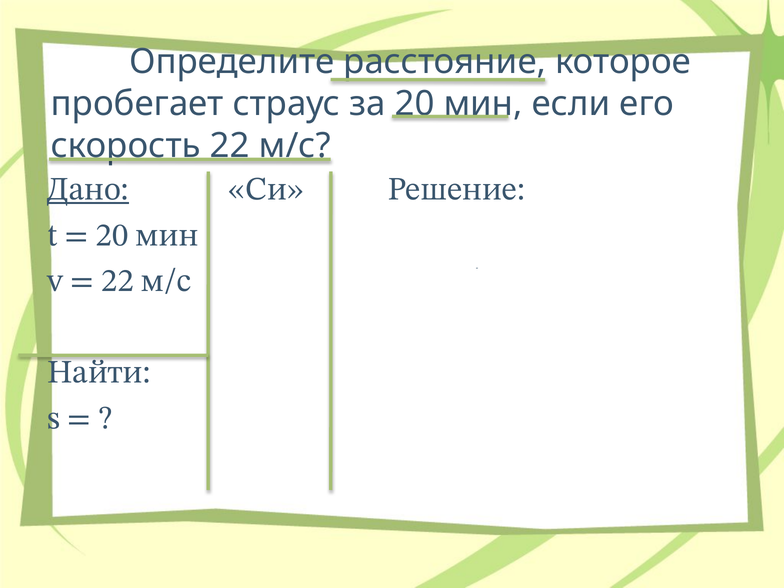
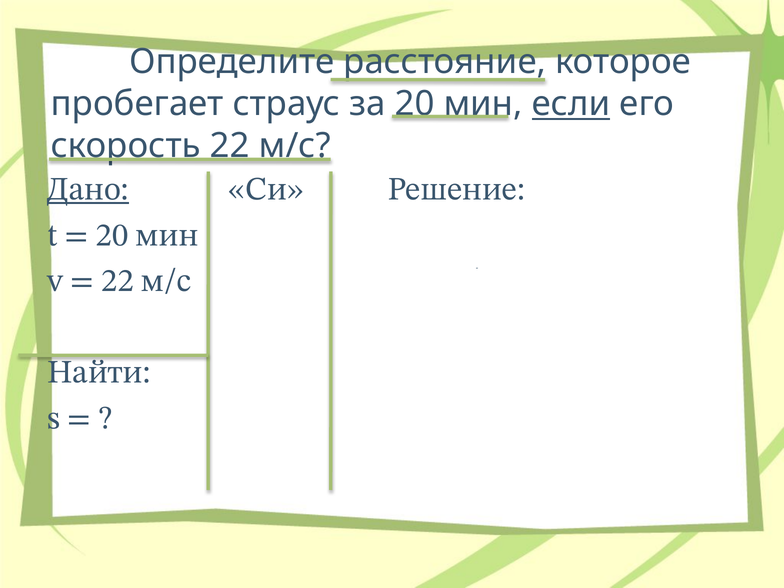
если underline: none -> present
